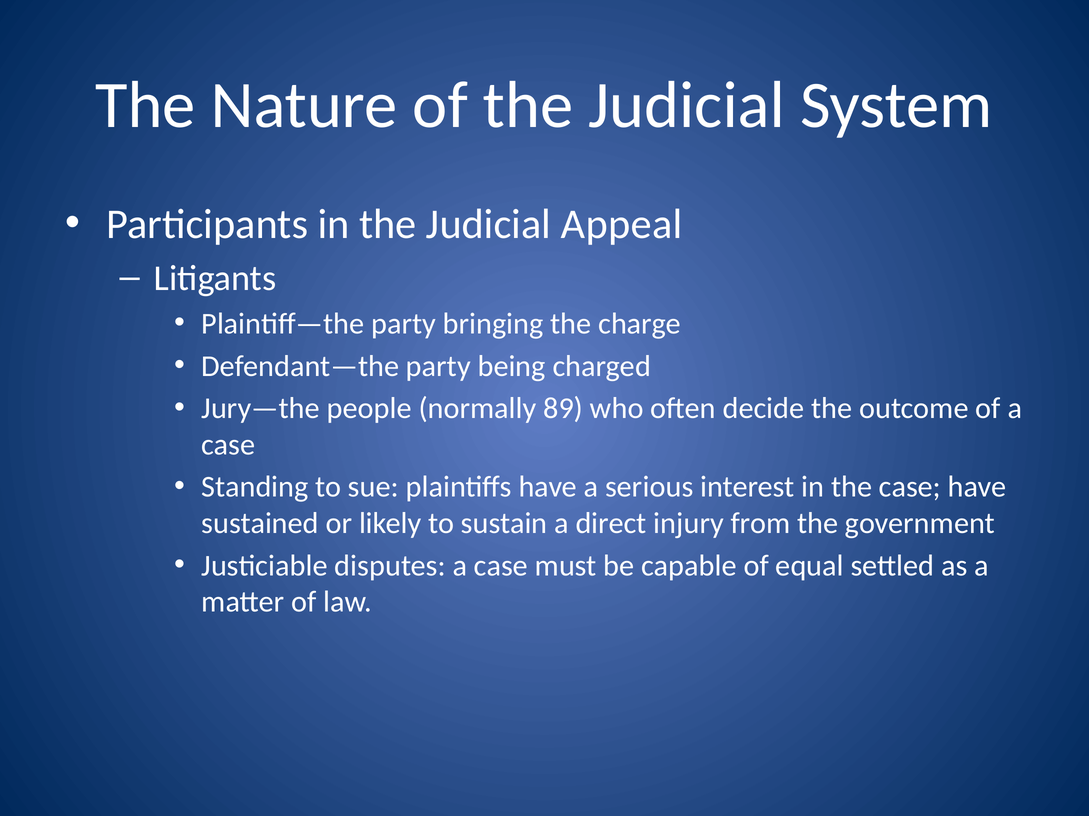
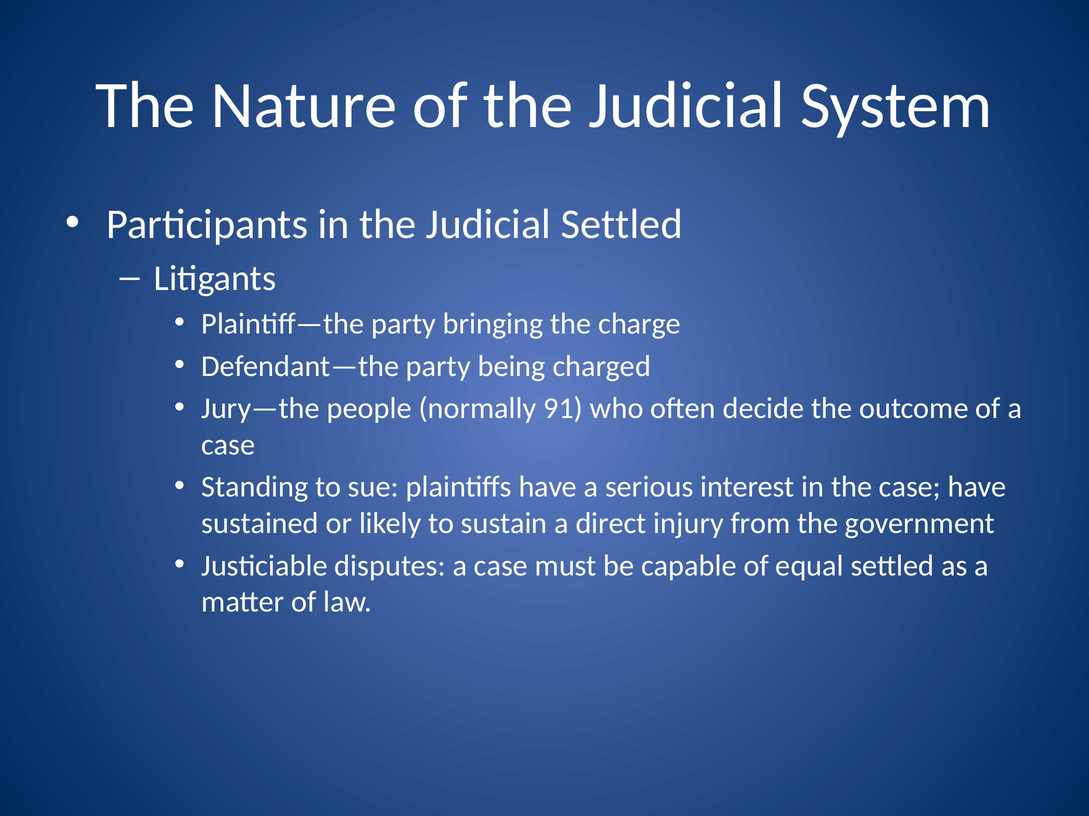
Judicial Appeal: Appeal -> Settled
89: 89 -> 91
